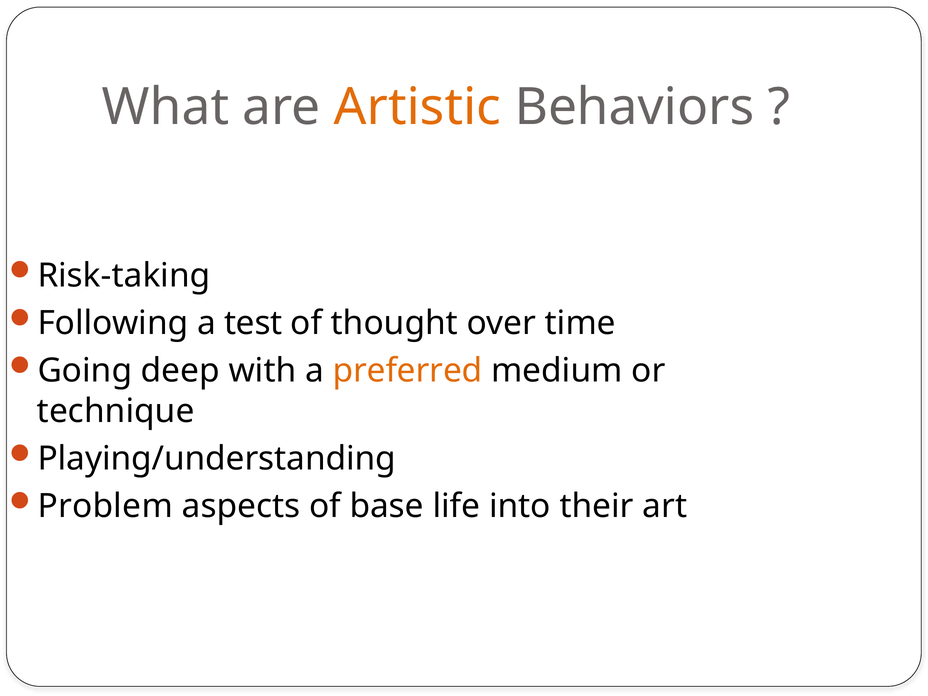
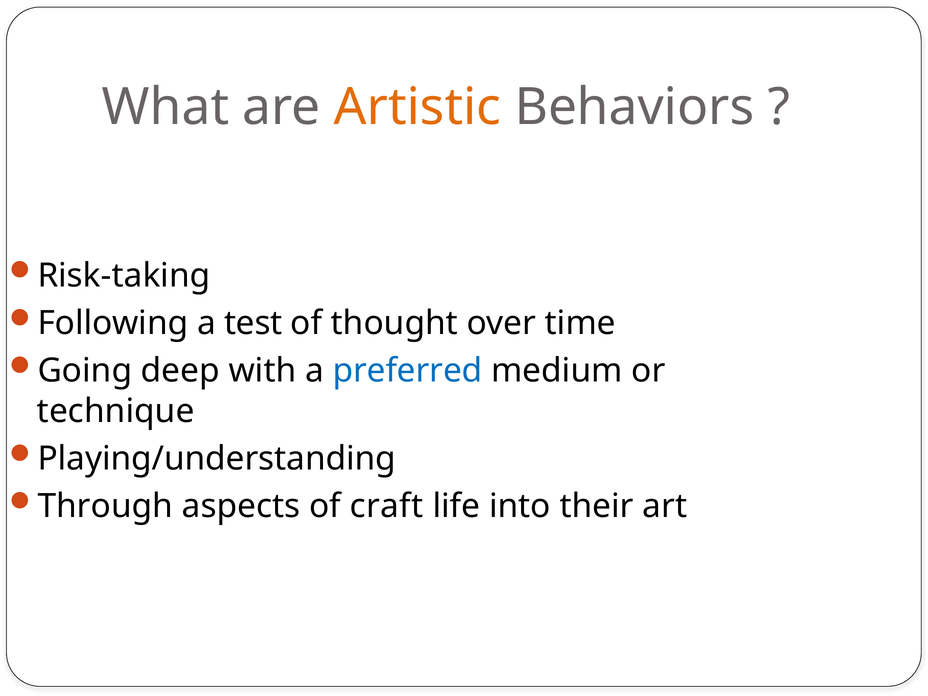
preferred colour: orange -> blue
Problem: Problem -> Through
base: base -> craft
